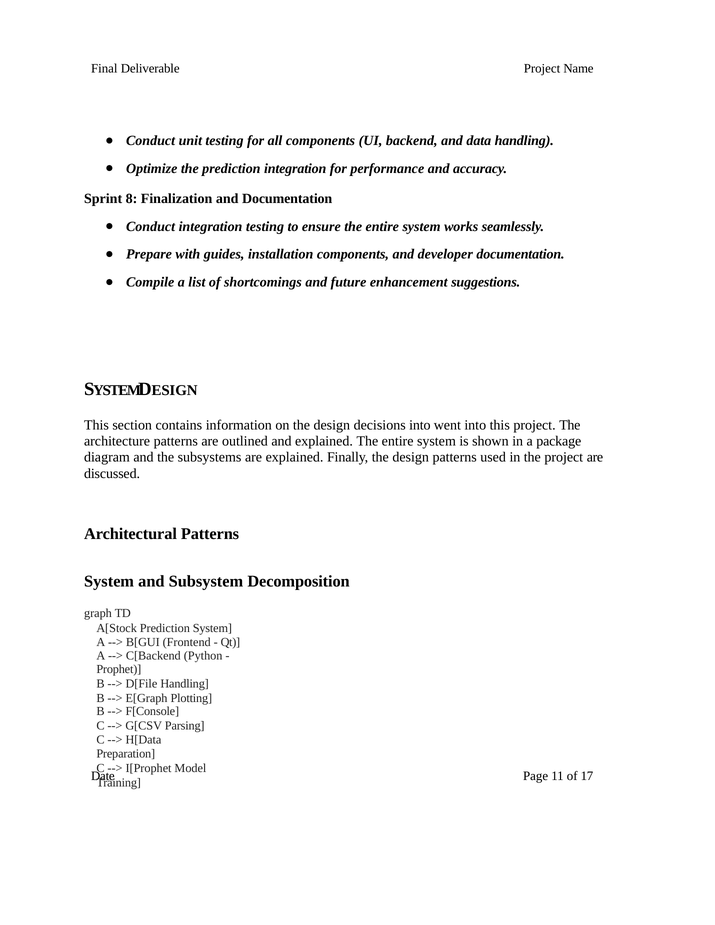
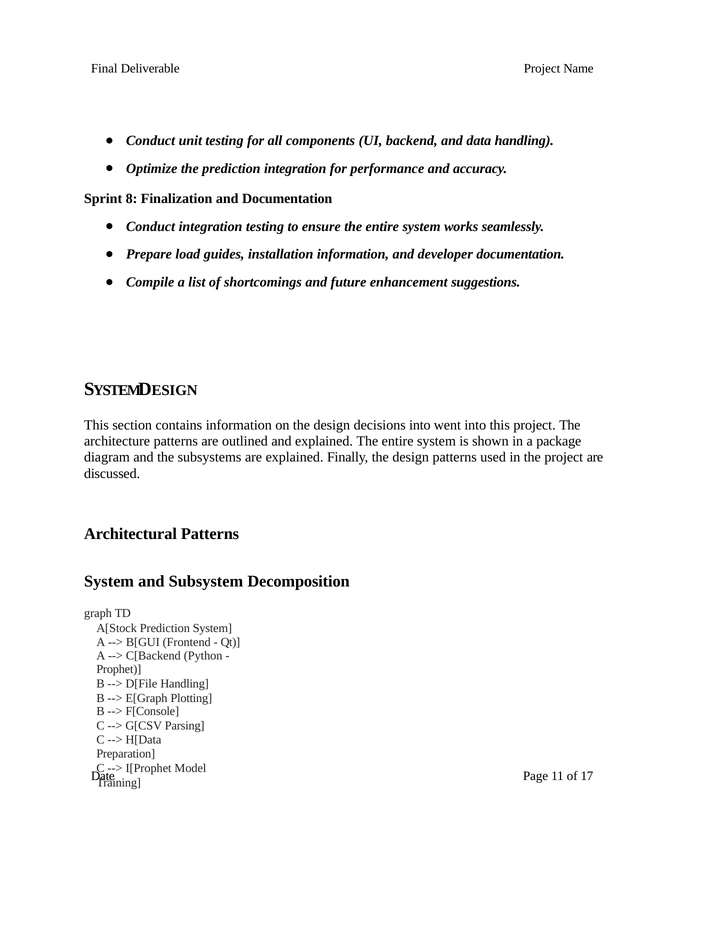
with: with -> load
installation components: components -> information
